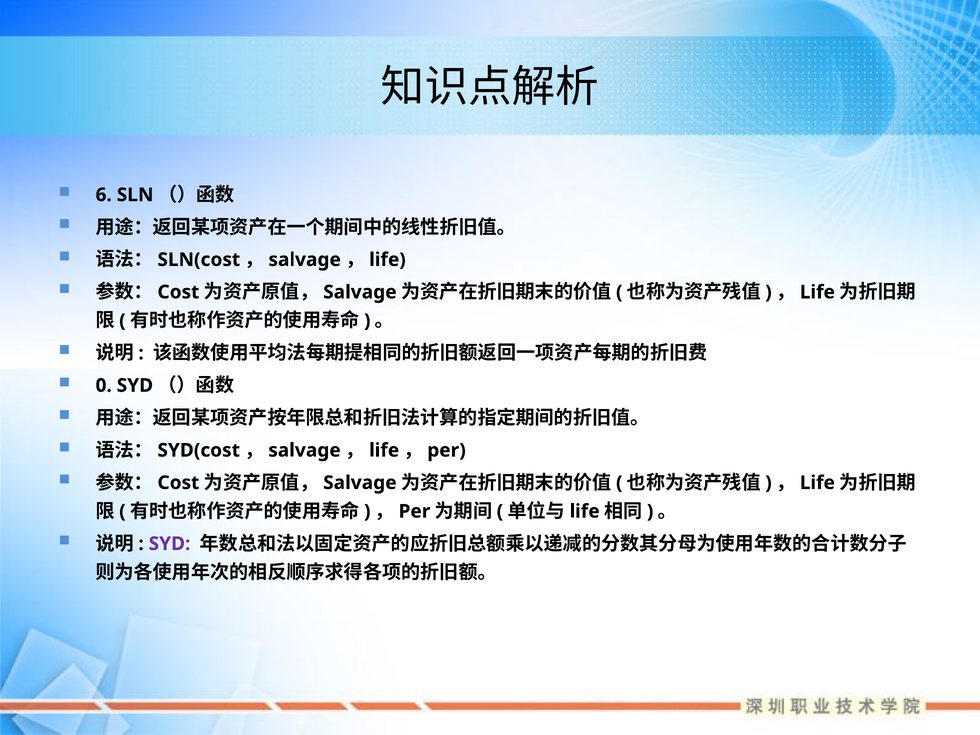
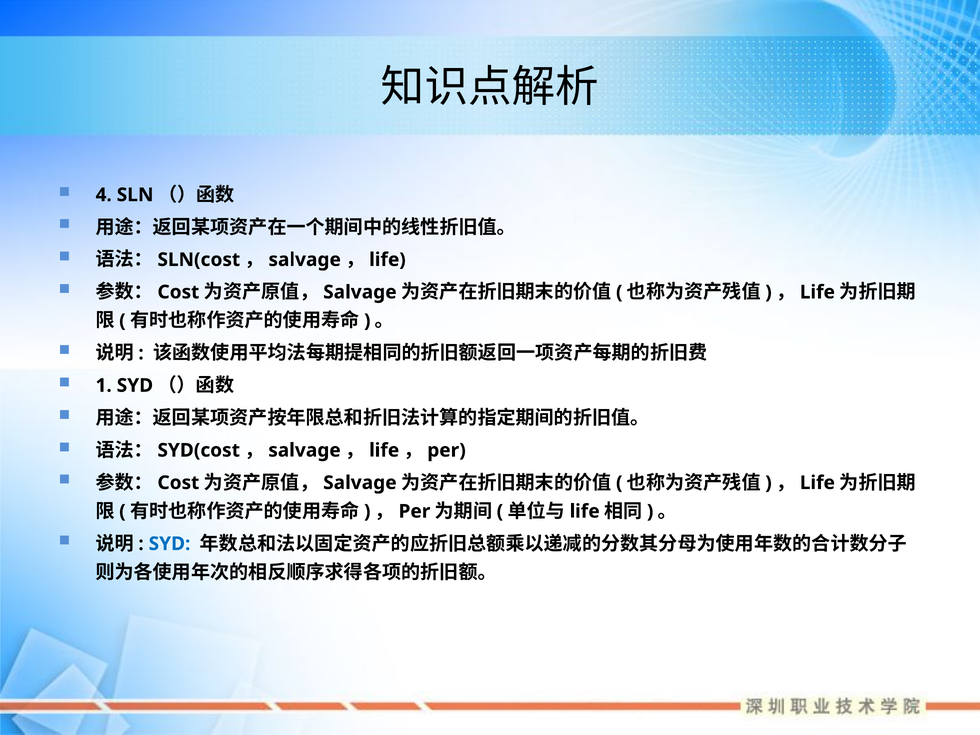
6: 6 -> 4
0: 0 -> 1
SYD at (170, 544) colour: purple -> blue
